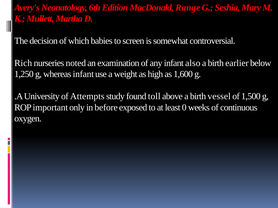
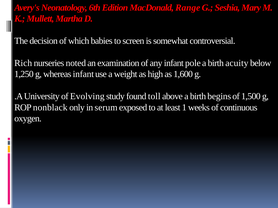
also: also -> pole
earlier: earlier -> acuity
Attempts: Attempts -> Evolving
vessel: vessel -> begins
important: important -> nonblack
before: before -> serum
0: 0 -> 1
